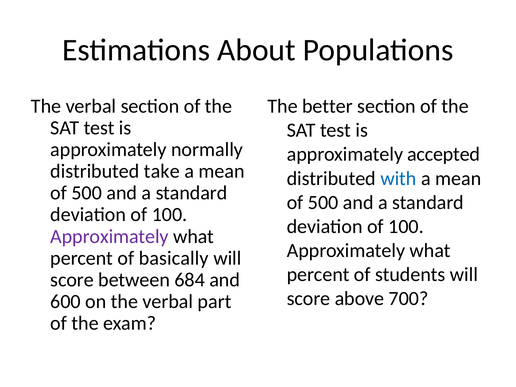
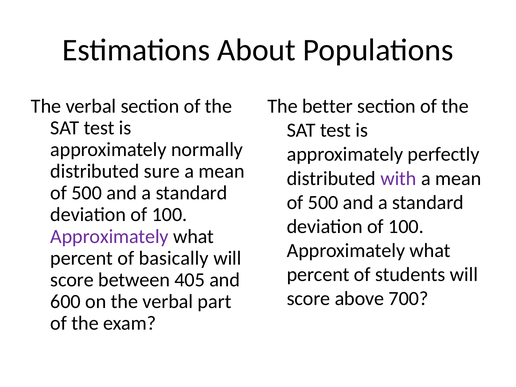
accepted: accepted -> perfectly
take: take -> sure
with colour: blue -> purple
684: 684 -> 405
